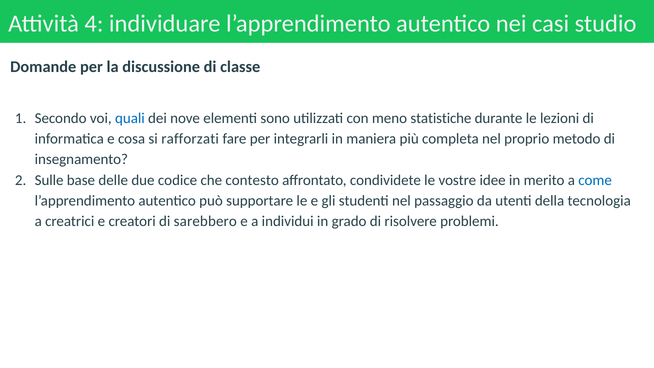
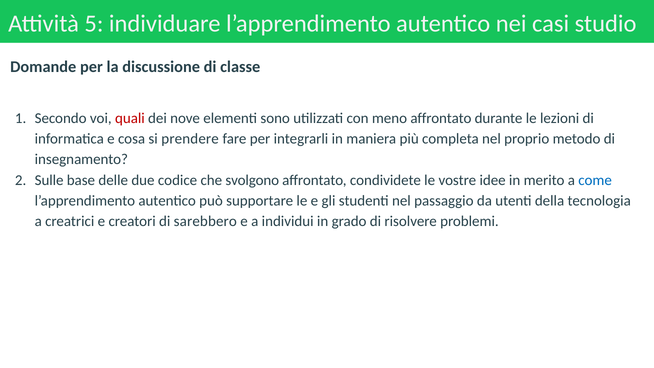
4: 4 -> 5
quali colour: blue -> red
meno statistiche: statistiche -> affrontato
rafforzati: rafforzati -> prendere
contesto: contesto -> svolgono
